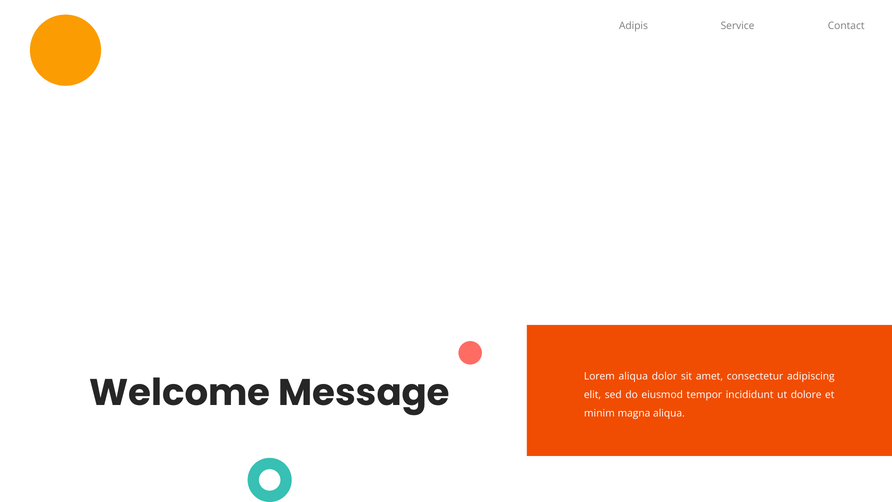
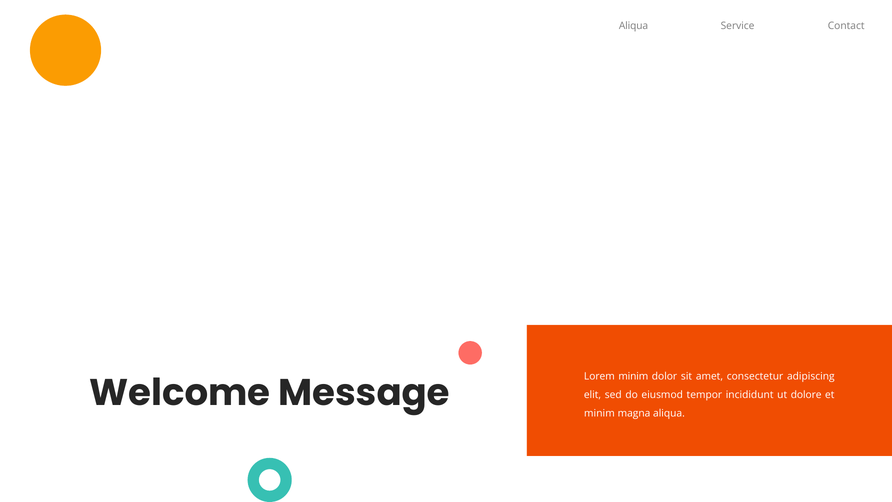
Adipis at (633, 26): Adipis -> Aliqua
Lorem aliqua: aliqua -> minim
